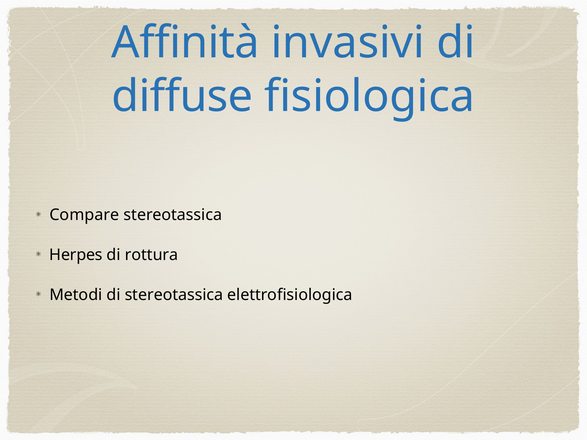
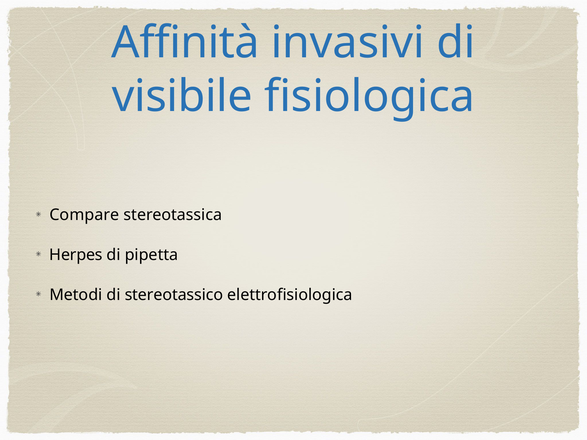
diffuse: diffuse -> visibile
rottura: rottura -> pipetta
di stereotassica: stereotassica -> stereotassico
